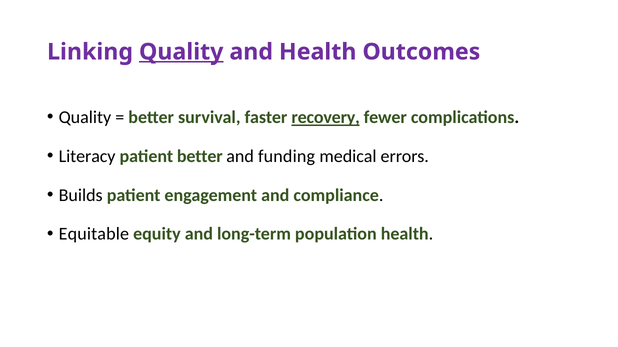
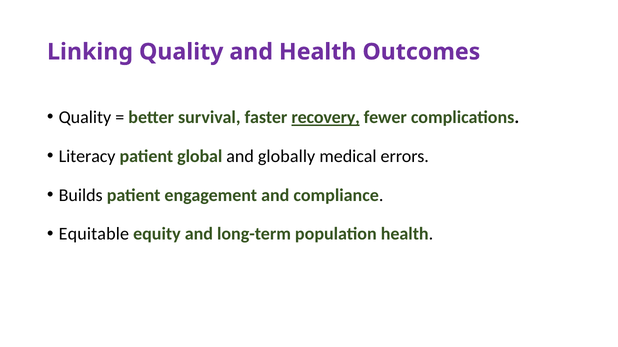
Quality at (181, 52) underline: present -> none
patient better: better -> global
funding: funding -> globally
